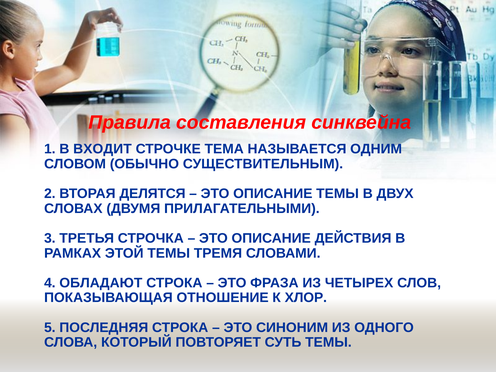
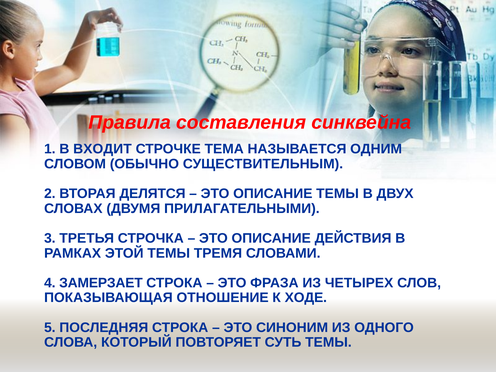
ОБЛАДАЮТ: ОБЛАДАЮТ -> ЗАМЕРЗАЕТ
ХЛОР: ХЛОР -> ХОДЕ
